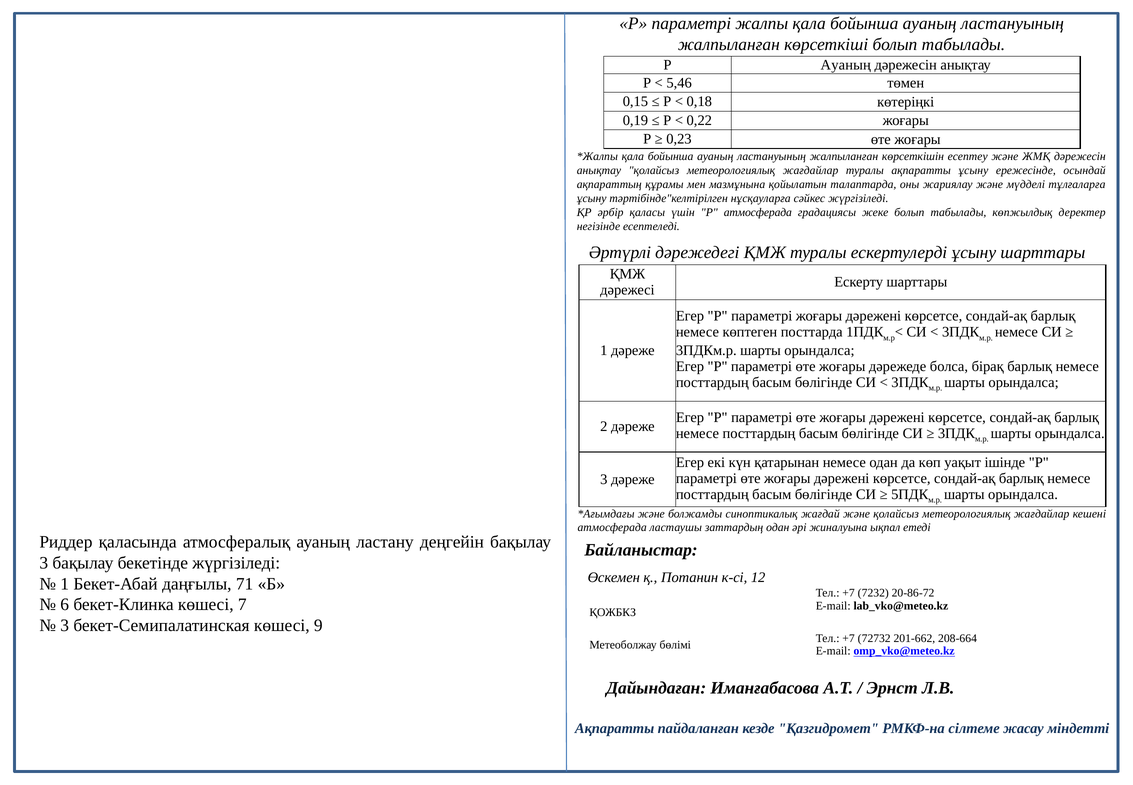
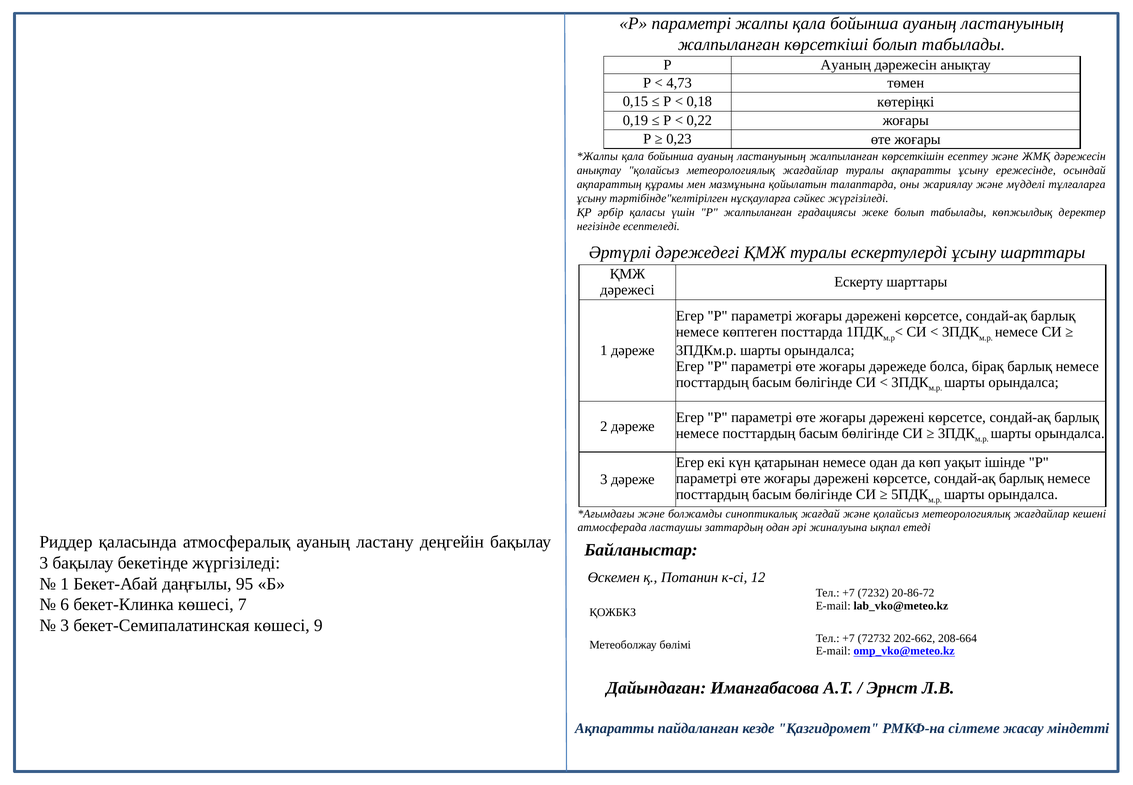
5,46: 5,46 -> 4,73
Р атмосферада: атмосферада -> жалпыланған
71: 71 -> 95
201-662: 201-662 -> 202-662
